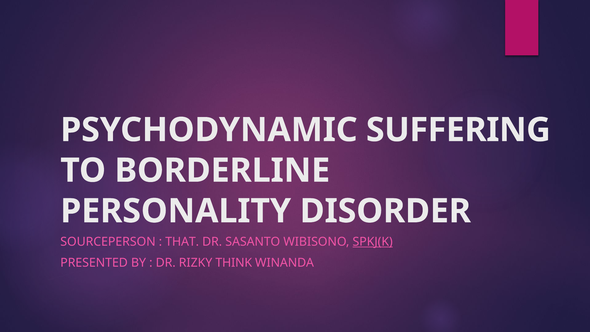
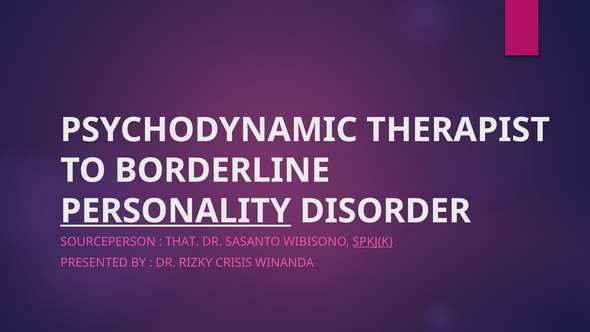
SUFFERING: SUFFERING -> THERAPIST
PERSONALITY underline: none -> present
THINK: THINK -> CRISIS
